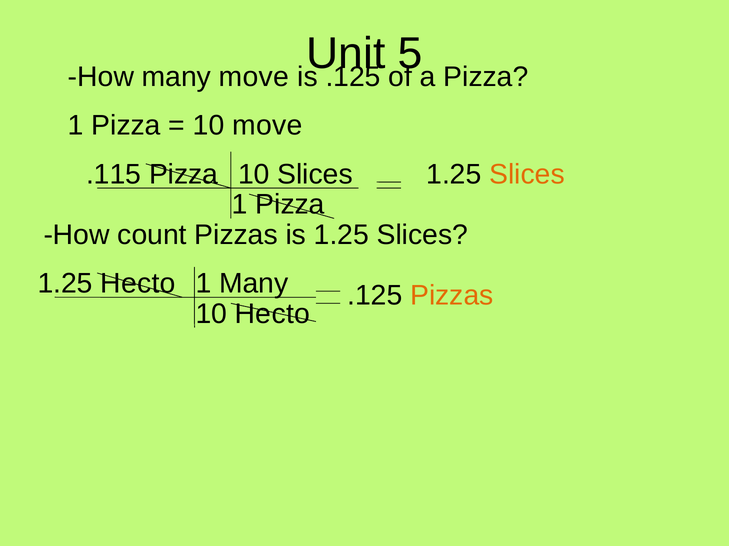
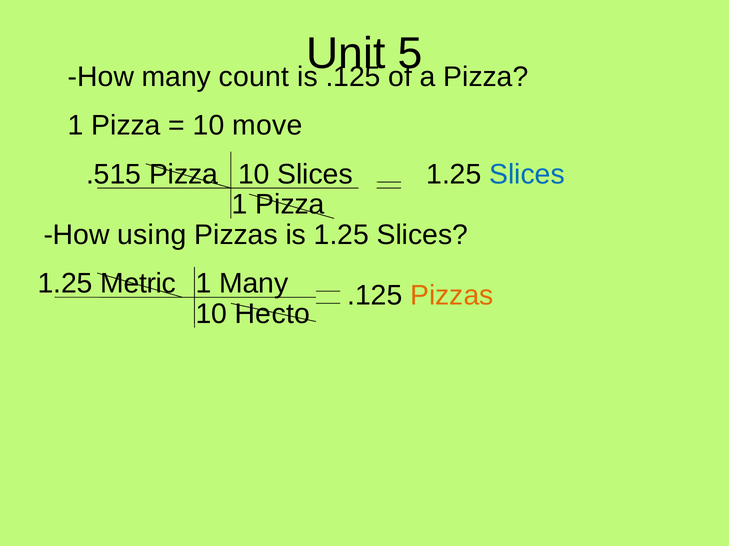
many move: move -> count
.115: .115 -> .515
Slices at (527, 174) colour: orange -> blue
count: count -> using
1.25 Hecto: Hecto -> Metric
